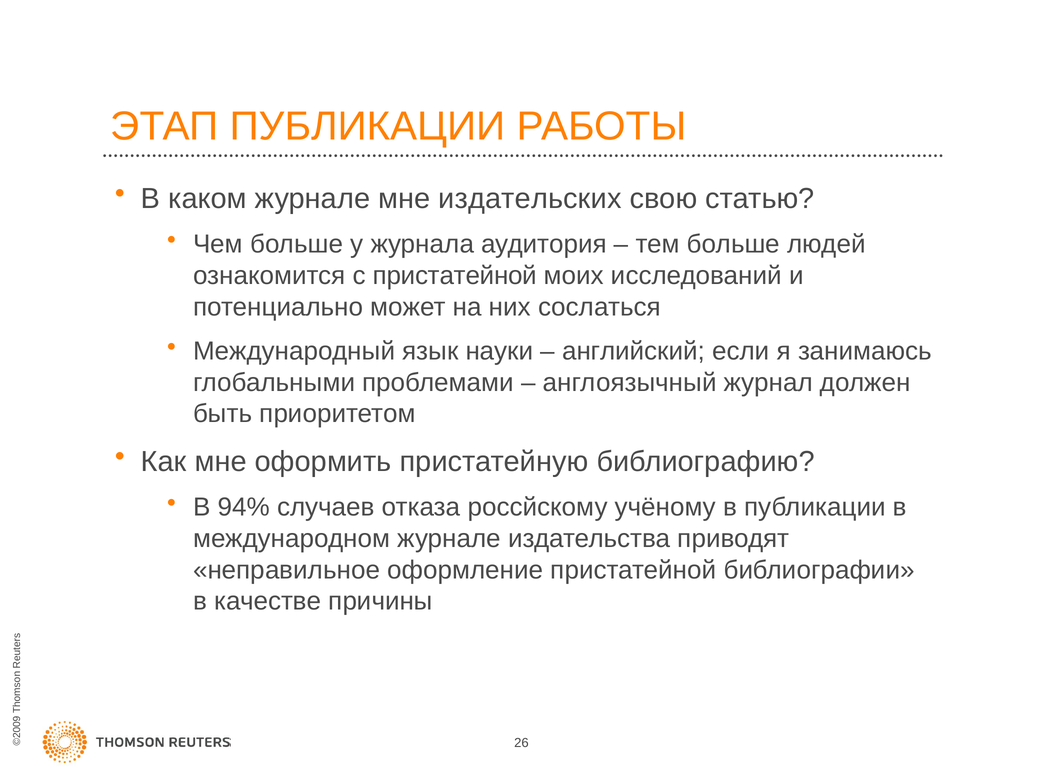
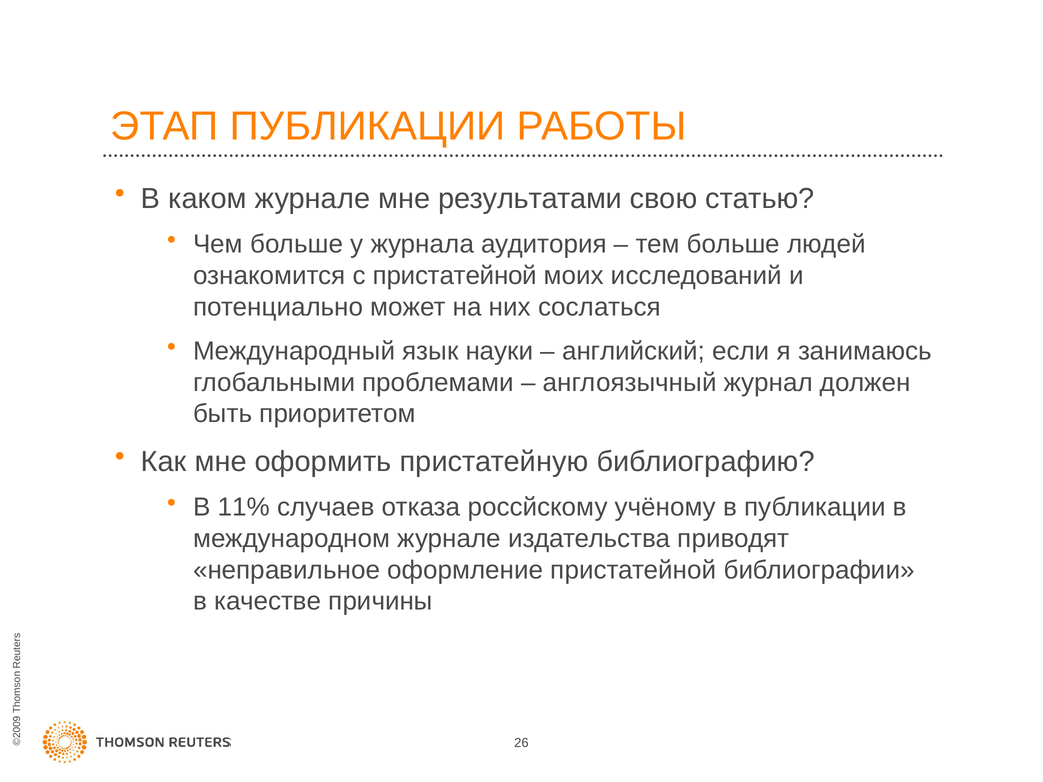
издательских: издательских -> результатами
94%: 94% -> 11%
